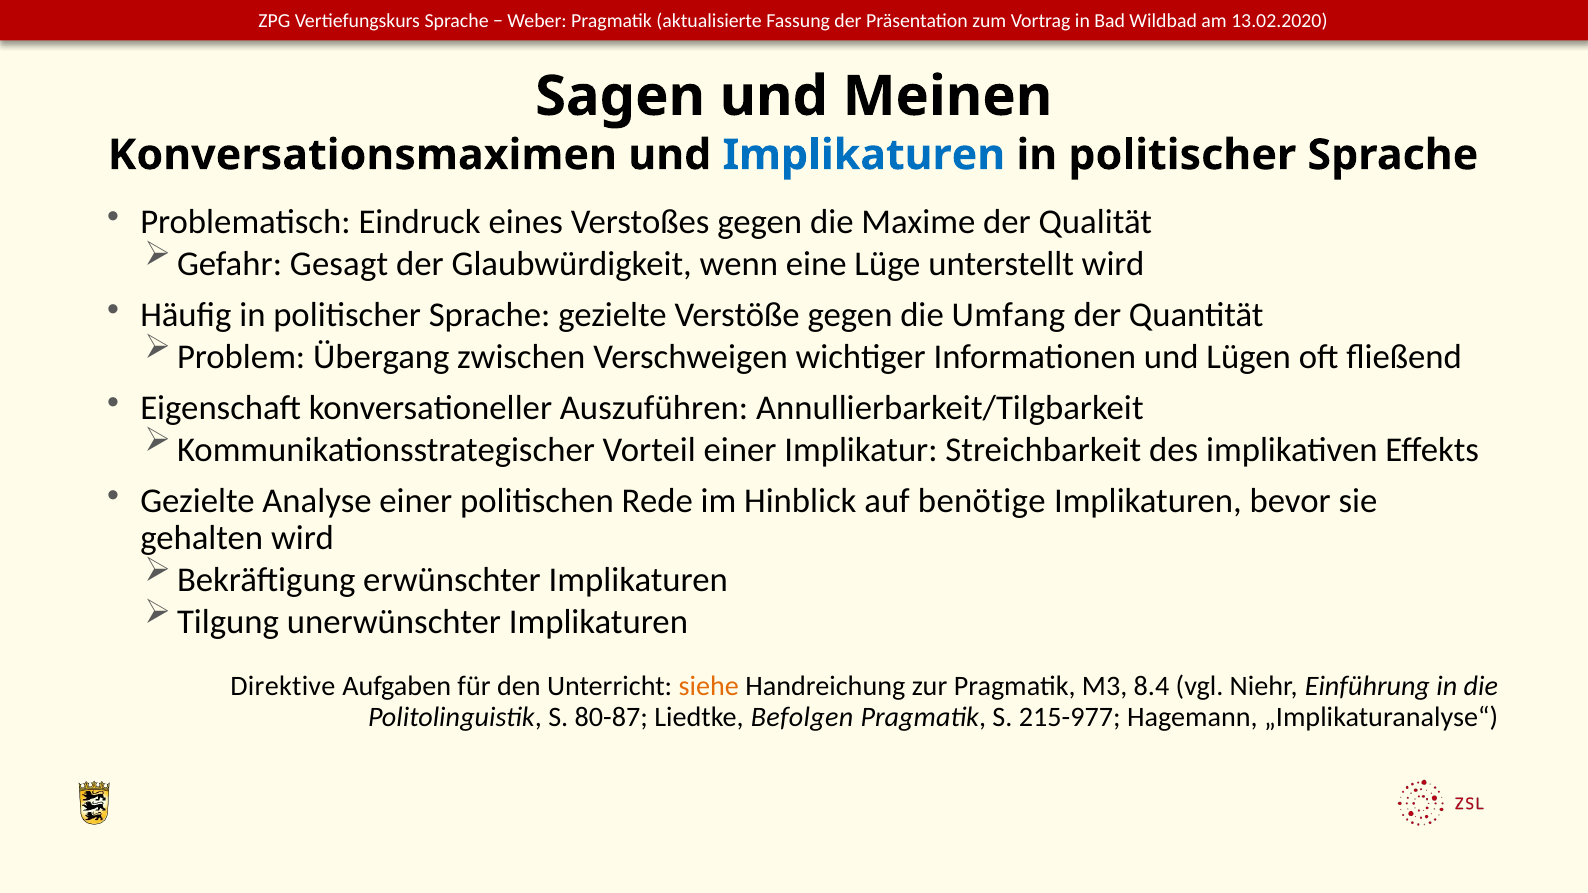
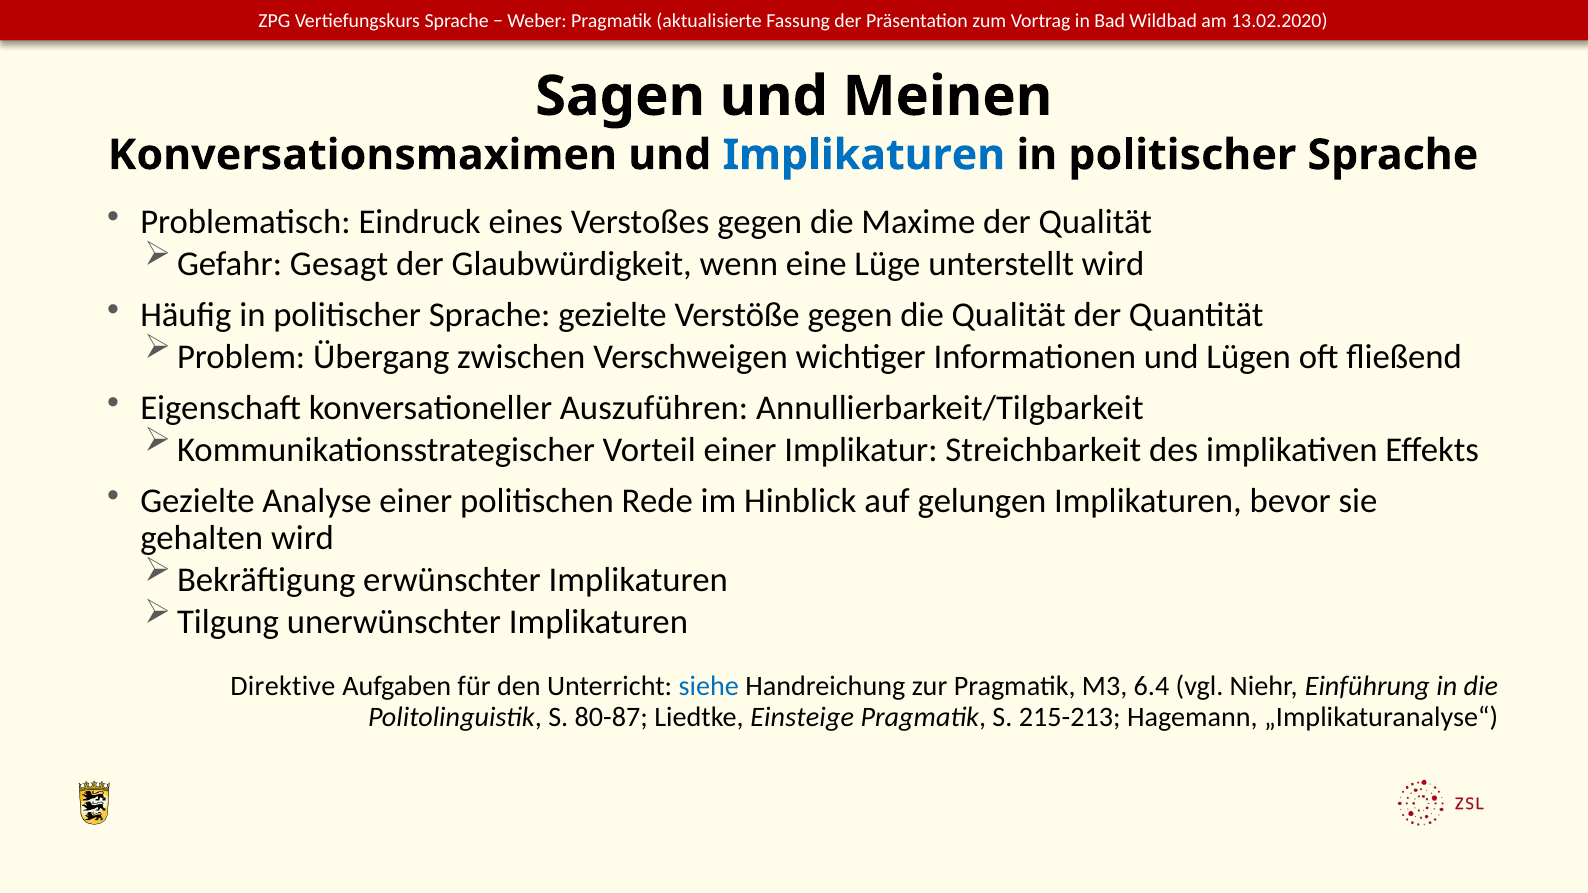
die Umfang: Umfang -> Qualität
benötige: benötige -> gelungen
siehe colour: orange -> blue
8.4: 8.4 -> 6.4
Befolgen: Befolgen -> Einsteige
215-977: 215-977 -> 215-213
